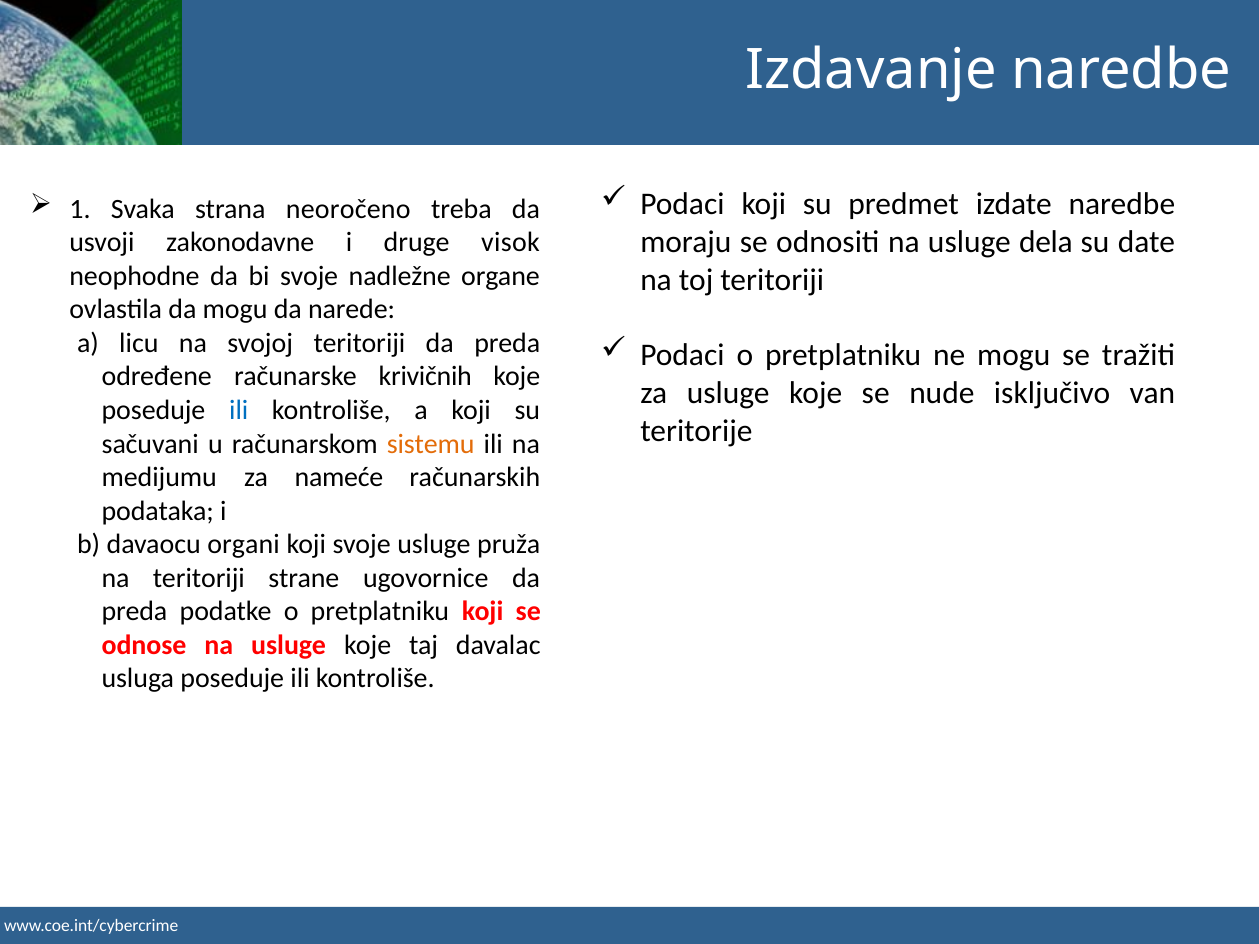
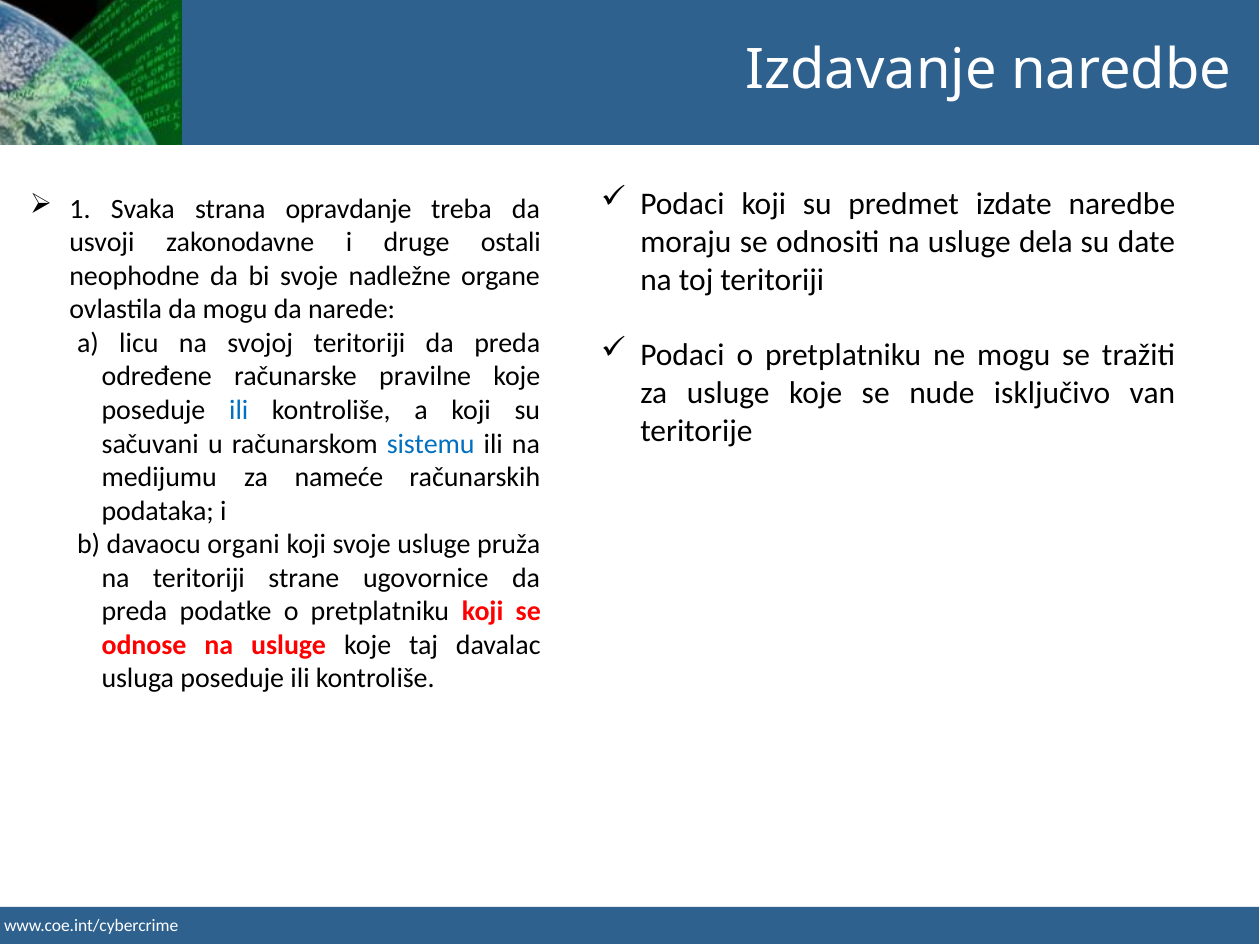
neoročeno: neoročeno -> opravdanje
visok: visok -> ostali
krivičnih: krivičnih -> pravilne
sistemu colour: orange -> blue
